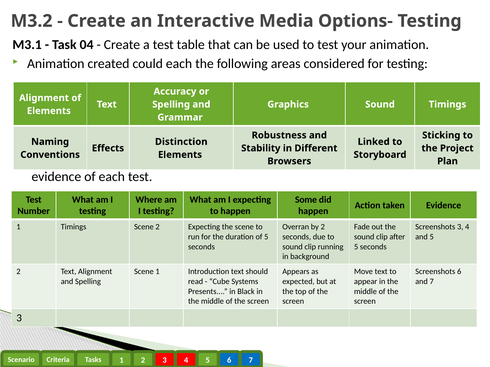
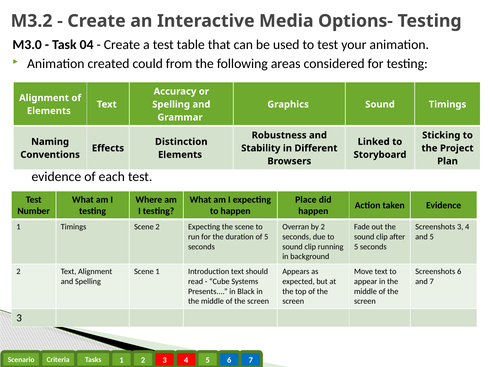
M3.1: M3.1 -> M3.0
could each: each -> from
Some: Some -> Place
